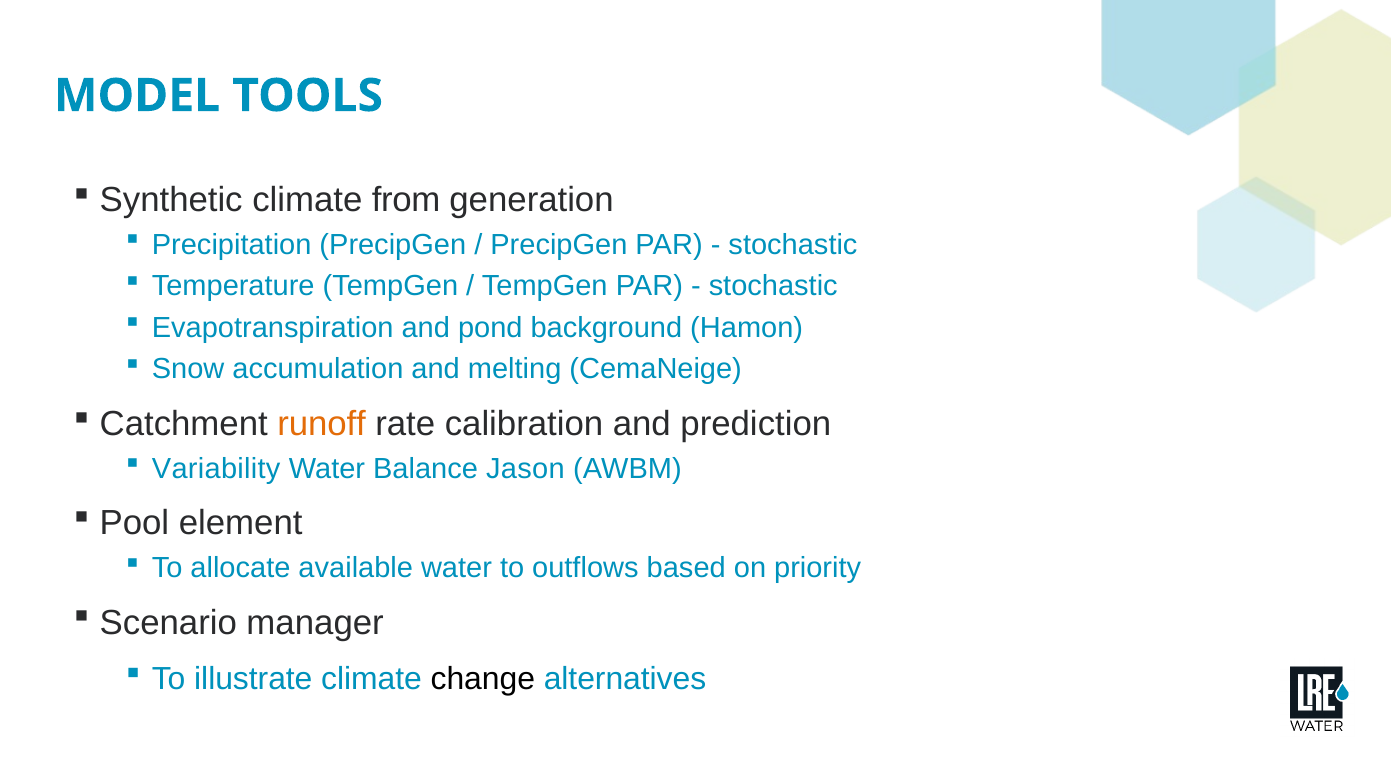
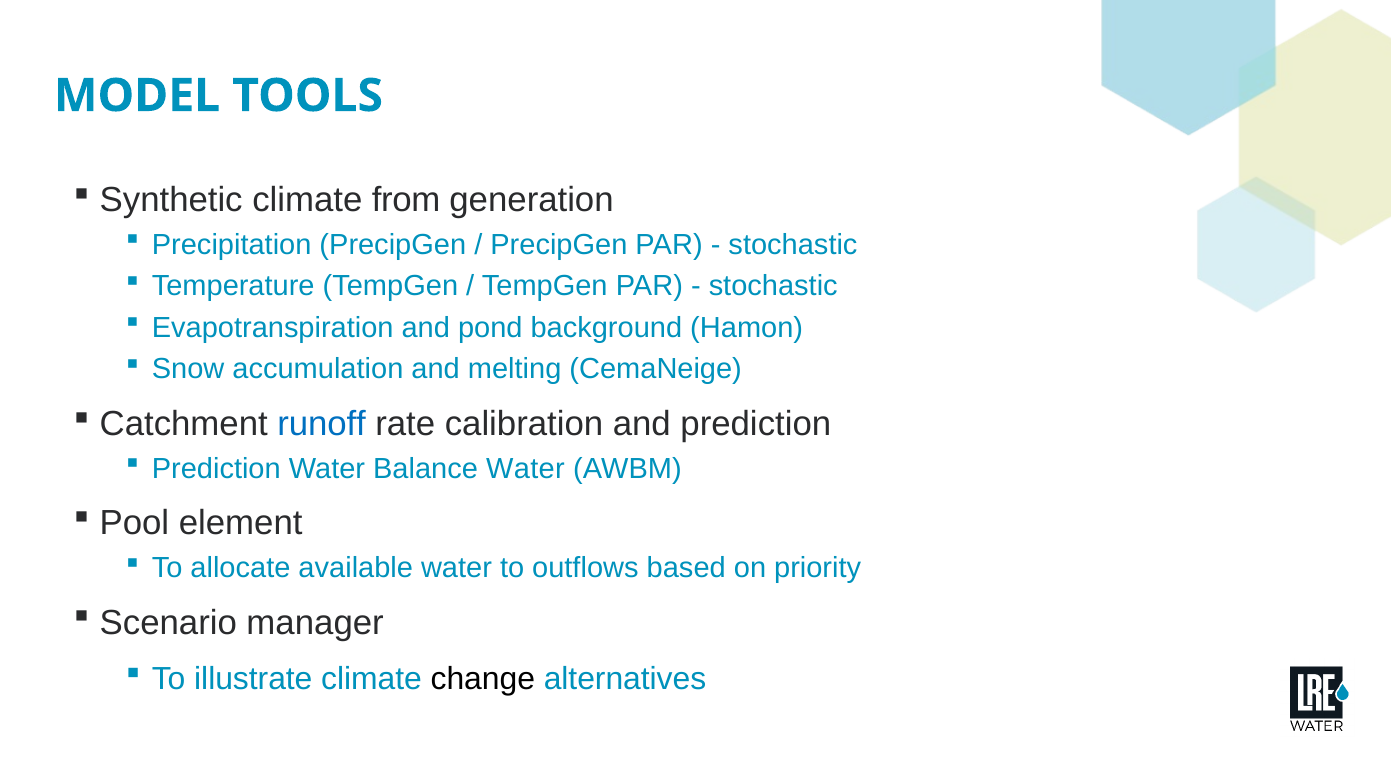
runoff colour: orange -> blue
Variability at (216, 468): Variability -> Prediction
Balance Jason: Jason -> Water
